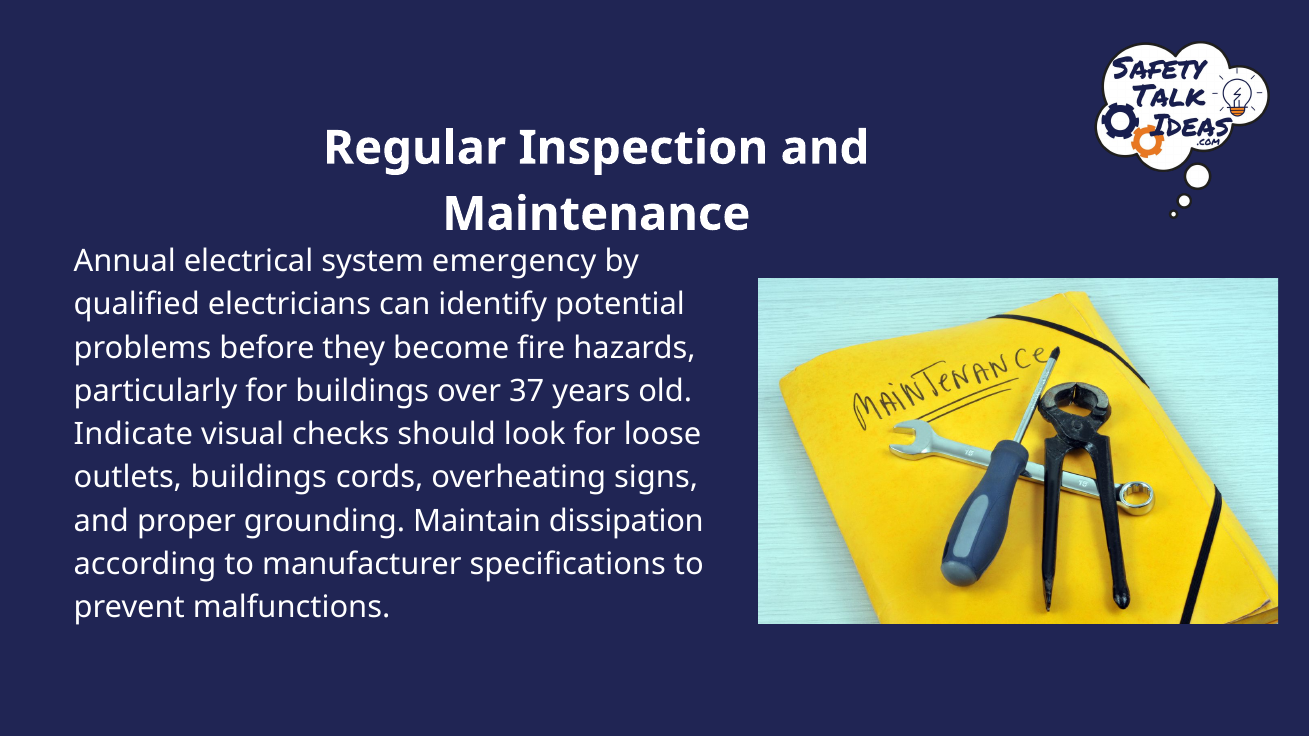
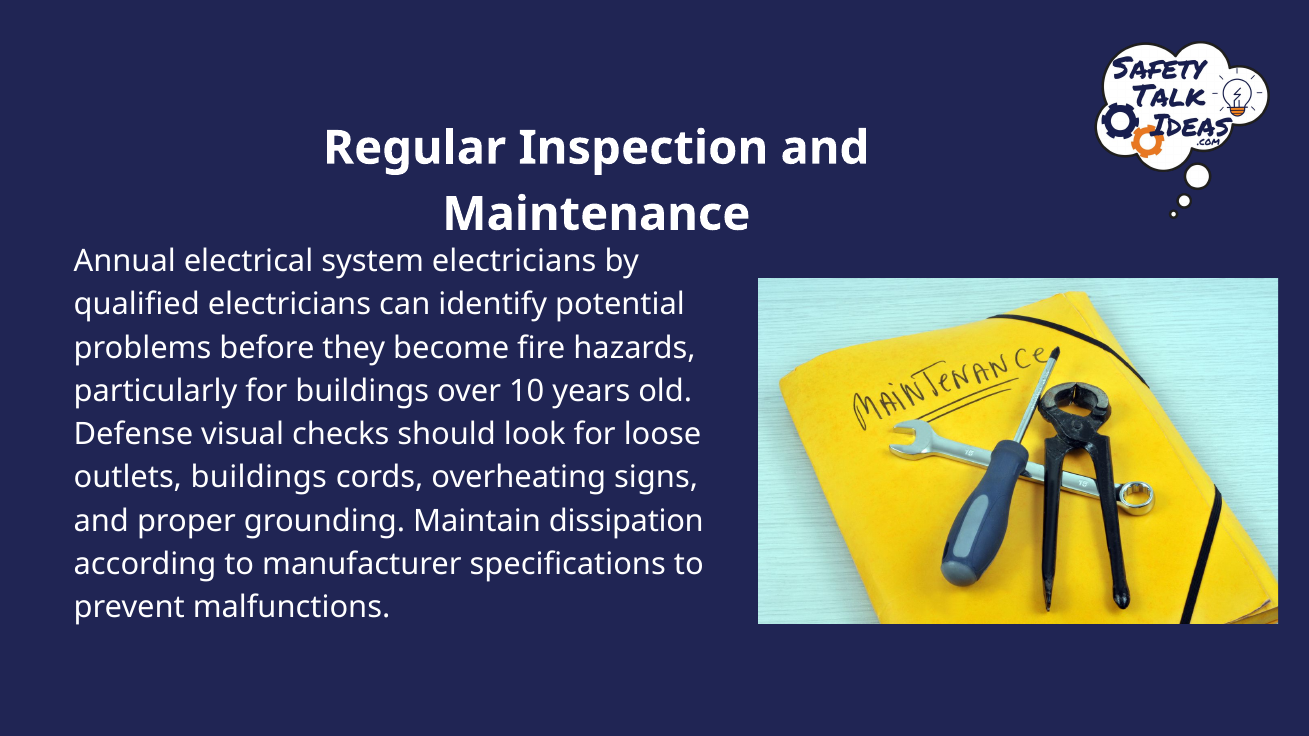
system emergency: emergency -> electricians
37: 37 -> 10
Indicate: Indicate -> Defense
